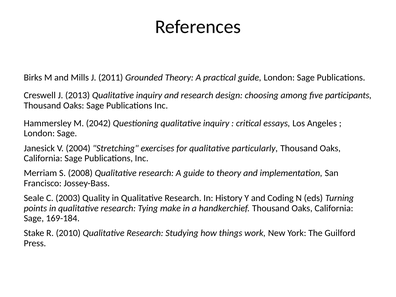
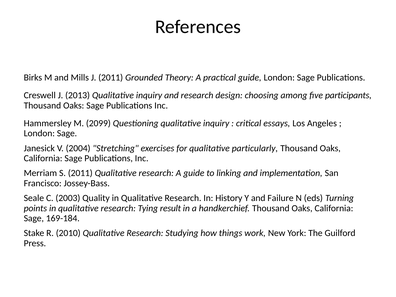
2042: 2042 -> 2099
S 2008: 2008 -> 2011
to theory: theory -> linking
Coding: Coding -> Failure
make: make -> result
